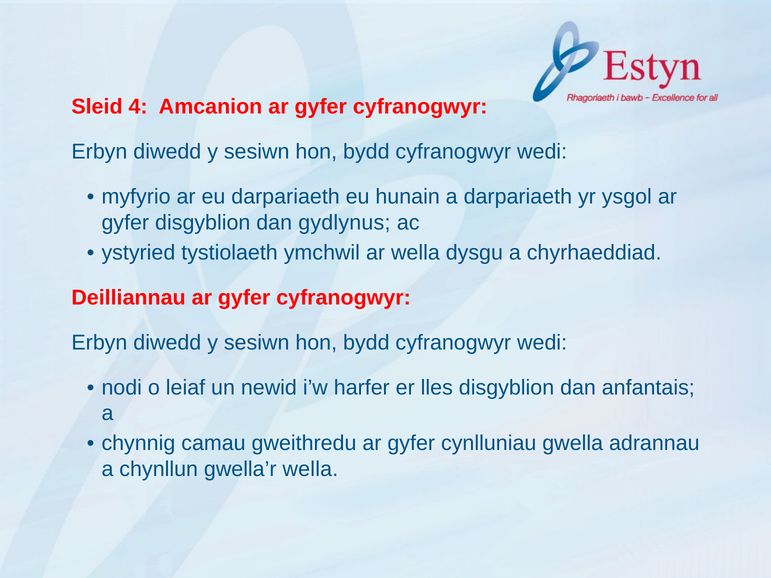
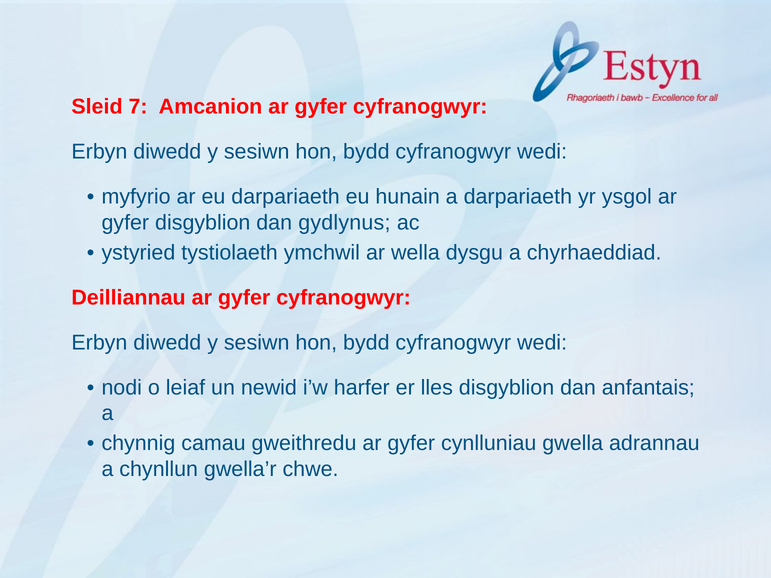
4: 4 -> 7
gwella’r wella: wella -> chwe
